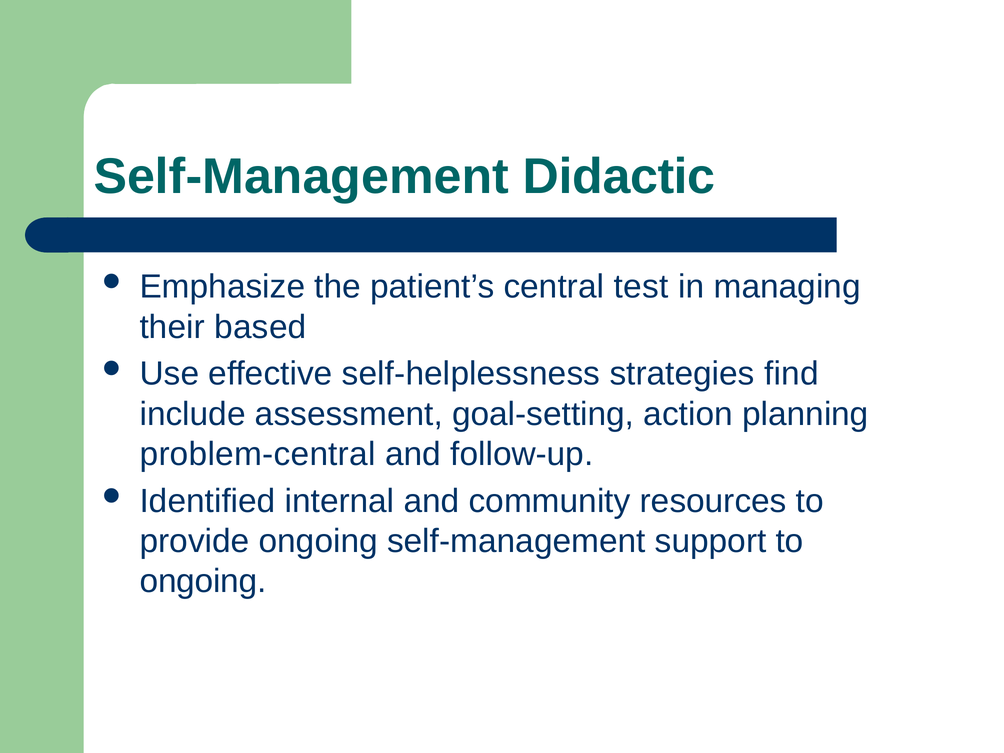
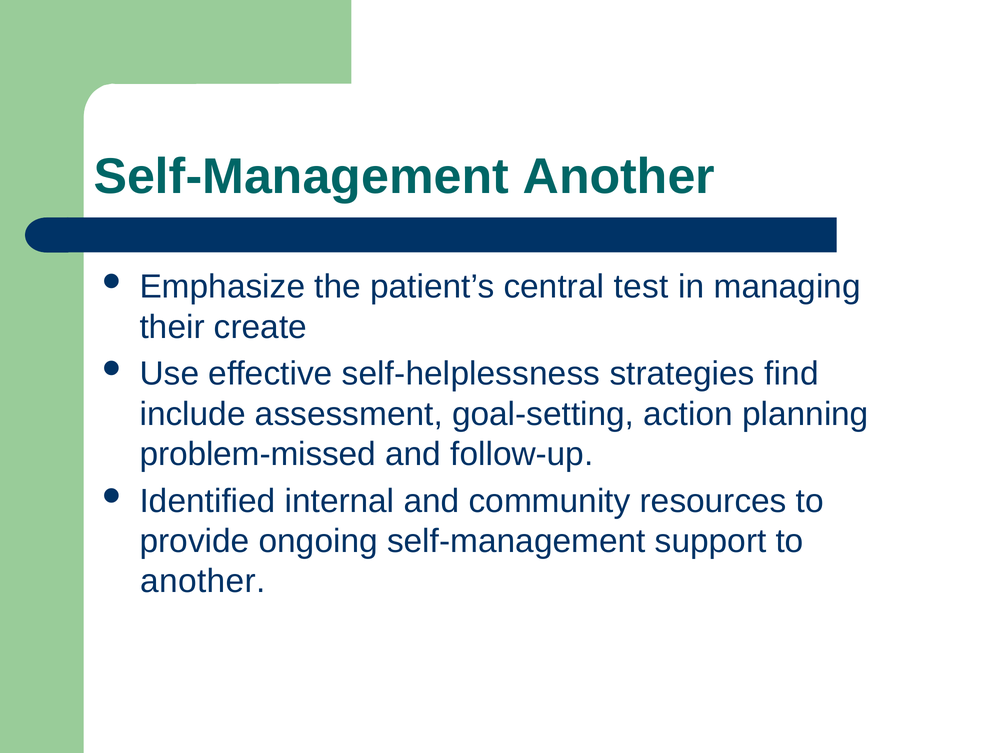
Self-Management Didactic: Didactic -> Another
based: based -> create
problem-central: problem-central -> problem-missed
ongoing at (203, 581): ongoing -> another
